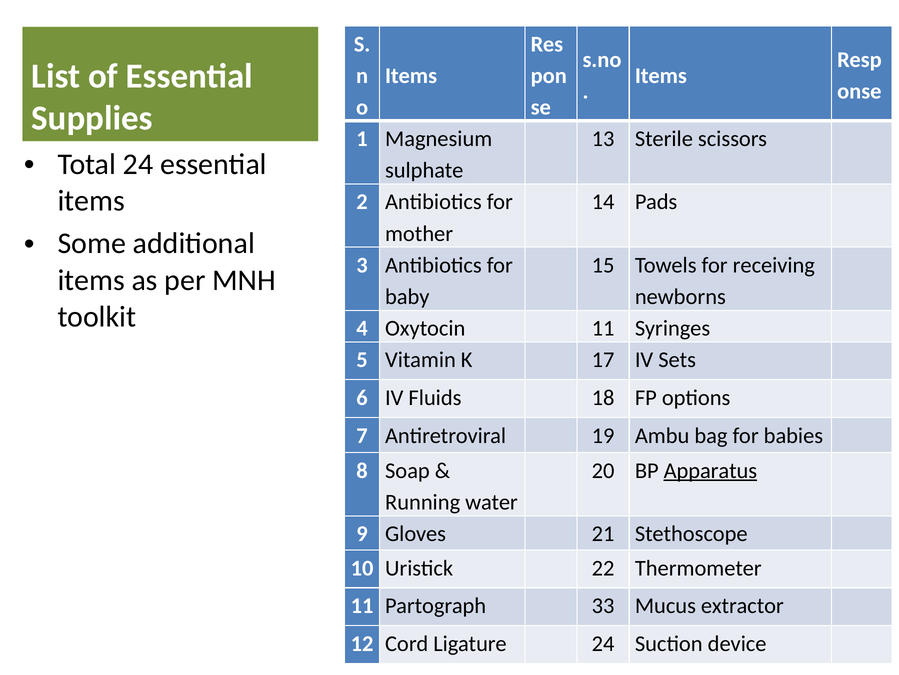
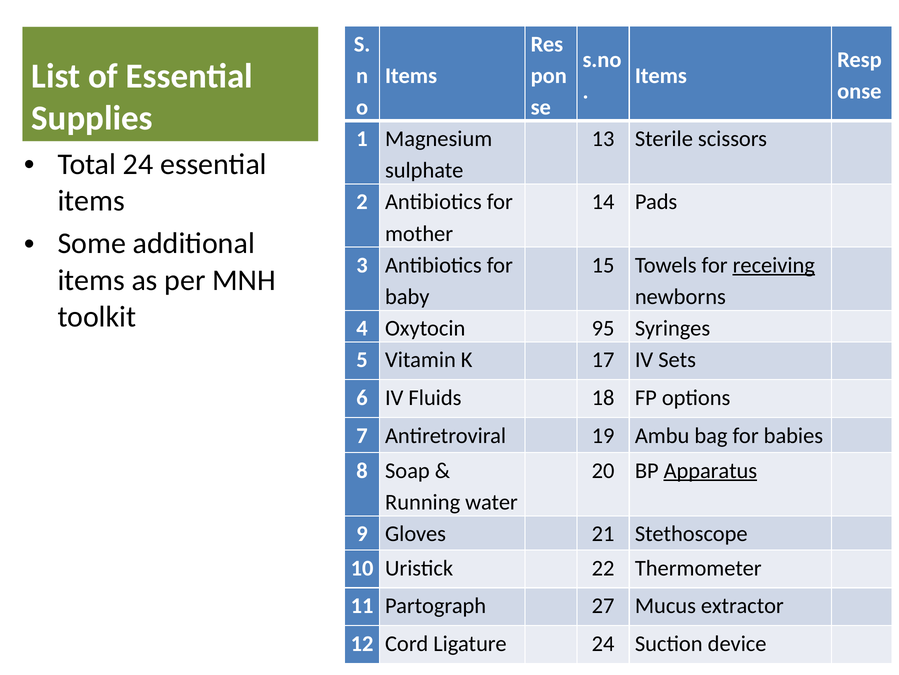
receiving underline: none -> present
Oxytocin 11: 11 -> 95
33: 33 -> 27
